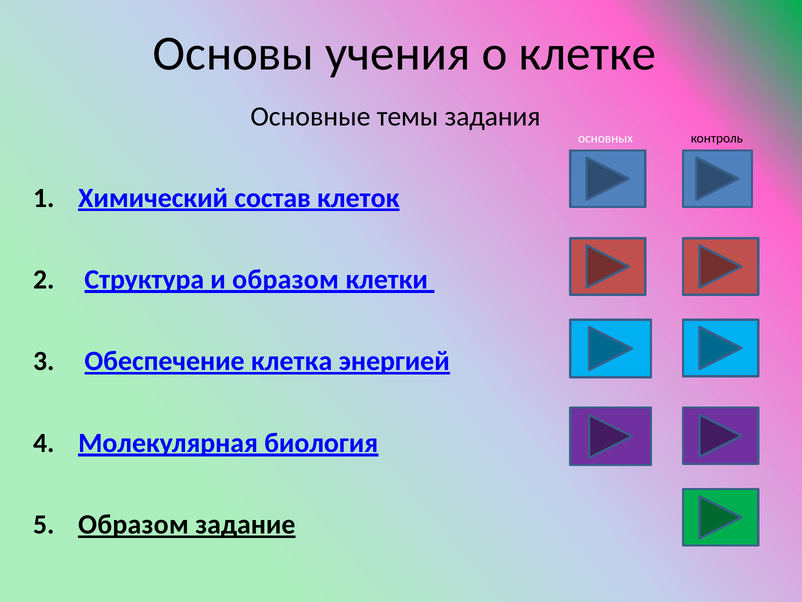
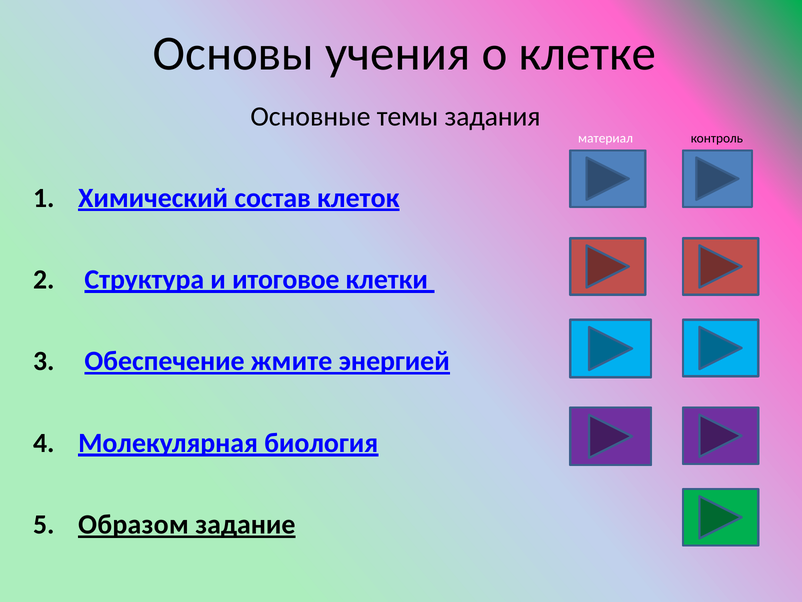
основных: основных -> материал
и образом: образом -> итоговое
клетка: клетка -> жмите
